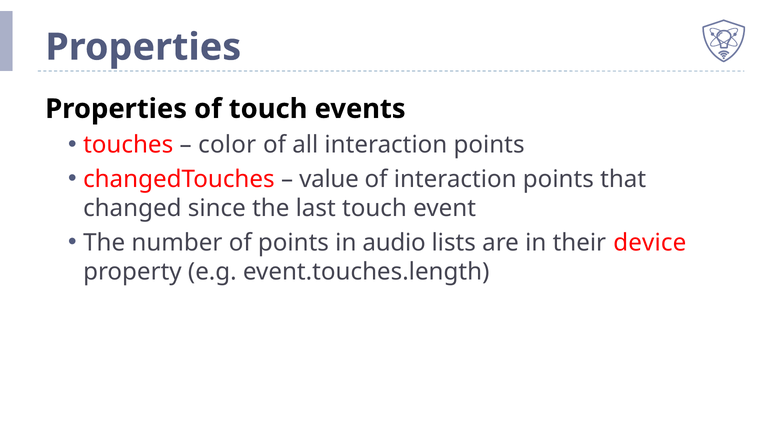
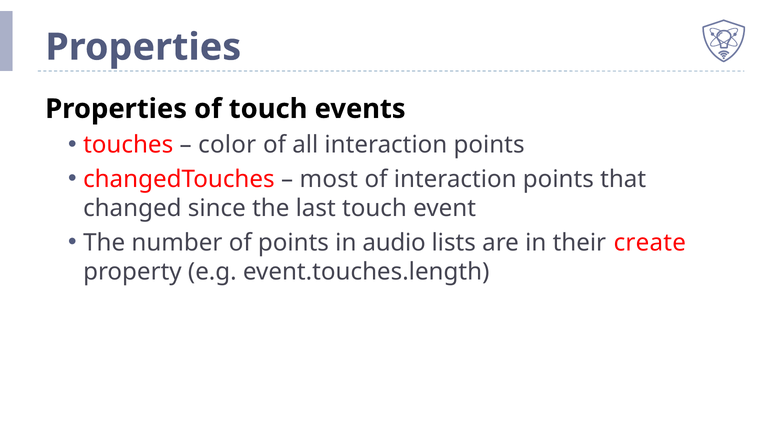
value: value -> most
device: device -> create
